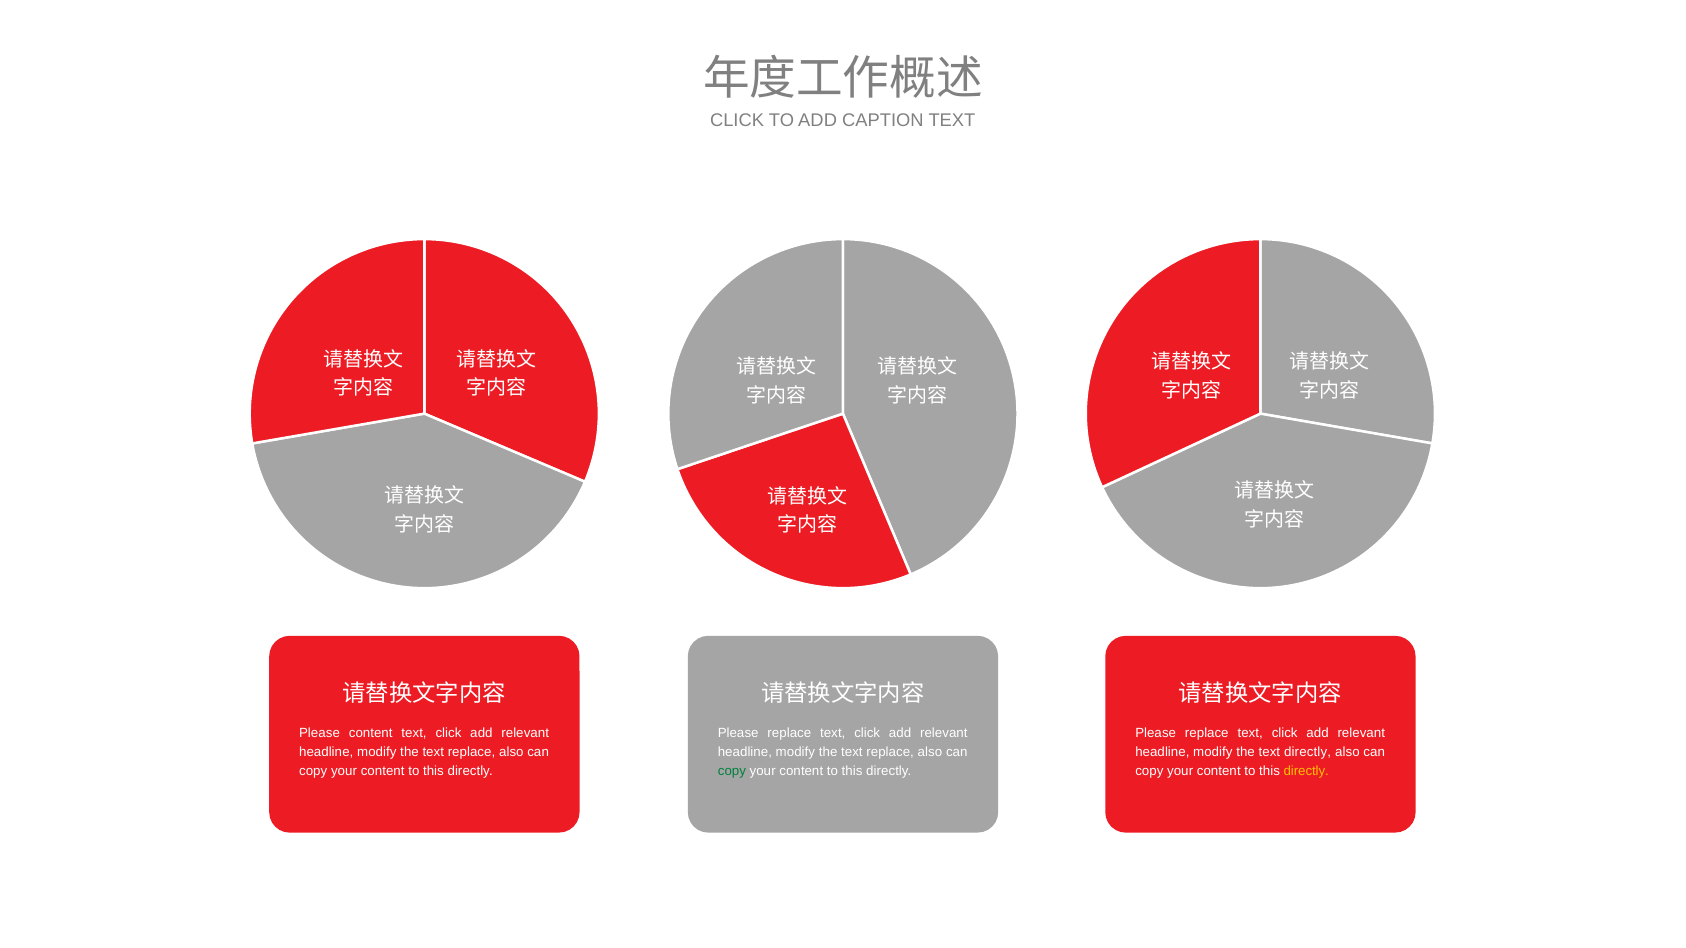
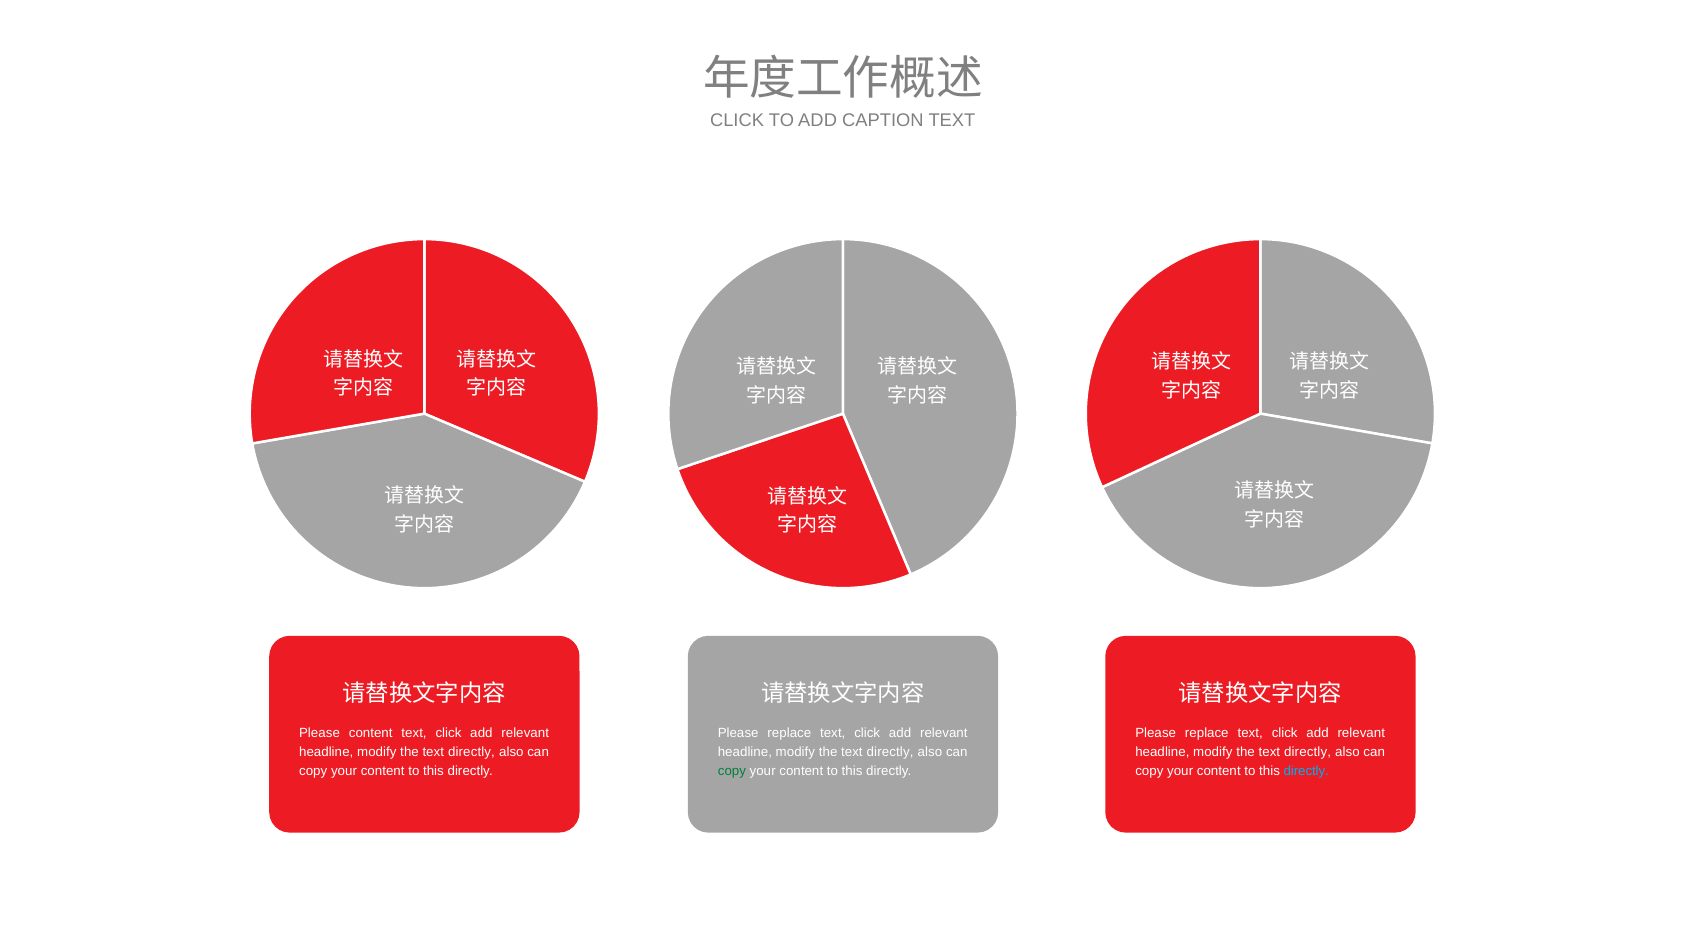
replace at (472, 752): replace -> directly
replace at (890, 752): replace -> directly
directly at (1306, 772) colour: yellow -> light blue
